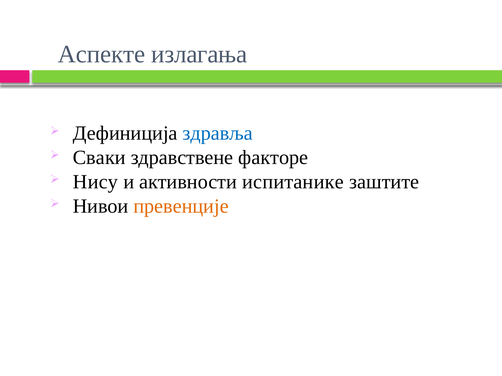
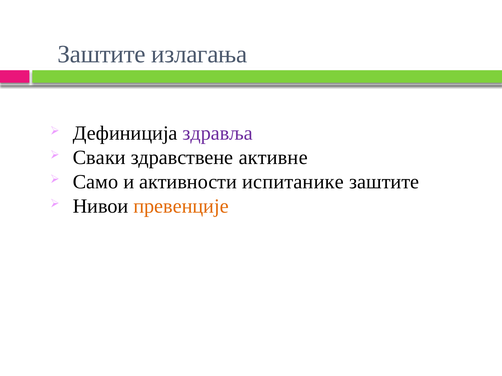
Аспекте at (102, 54): Аспекте -> Заштите
здравља colour: blue -> purple
факторе: факторе -> активне
Нису: Нису -> Само
